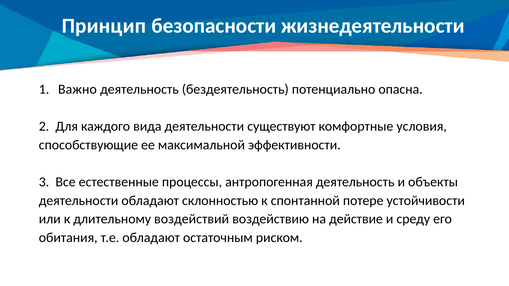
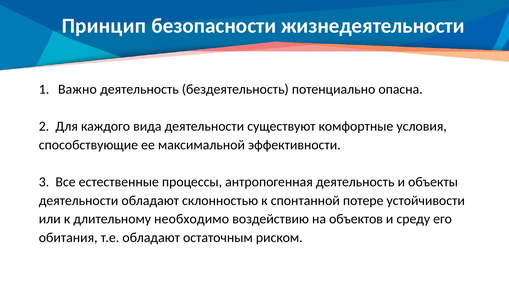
воздействий: воздействий -> необходимо
действие: действие -> объектов
